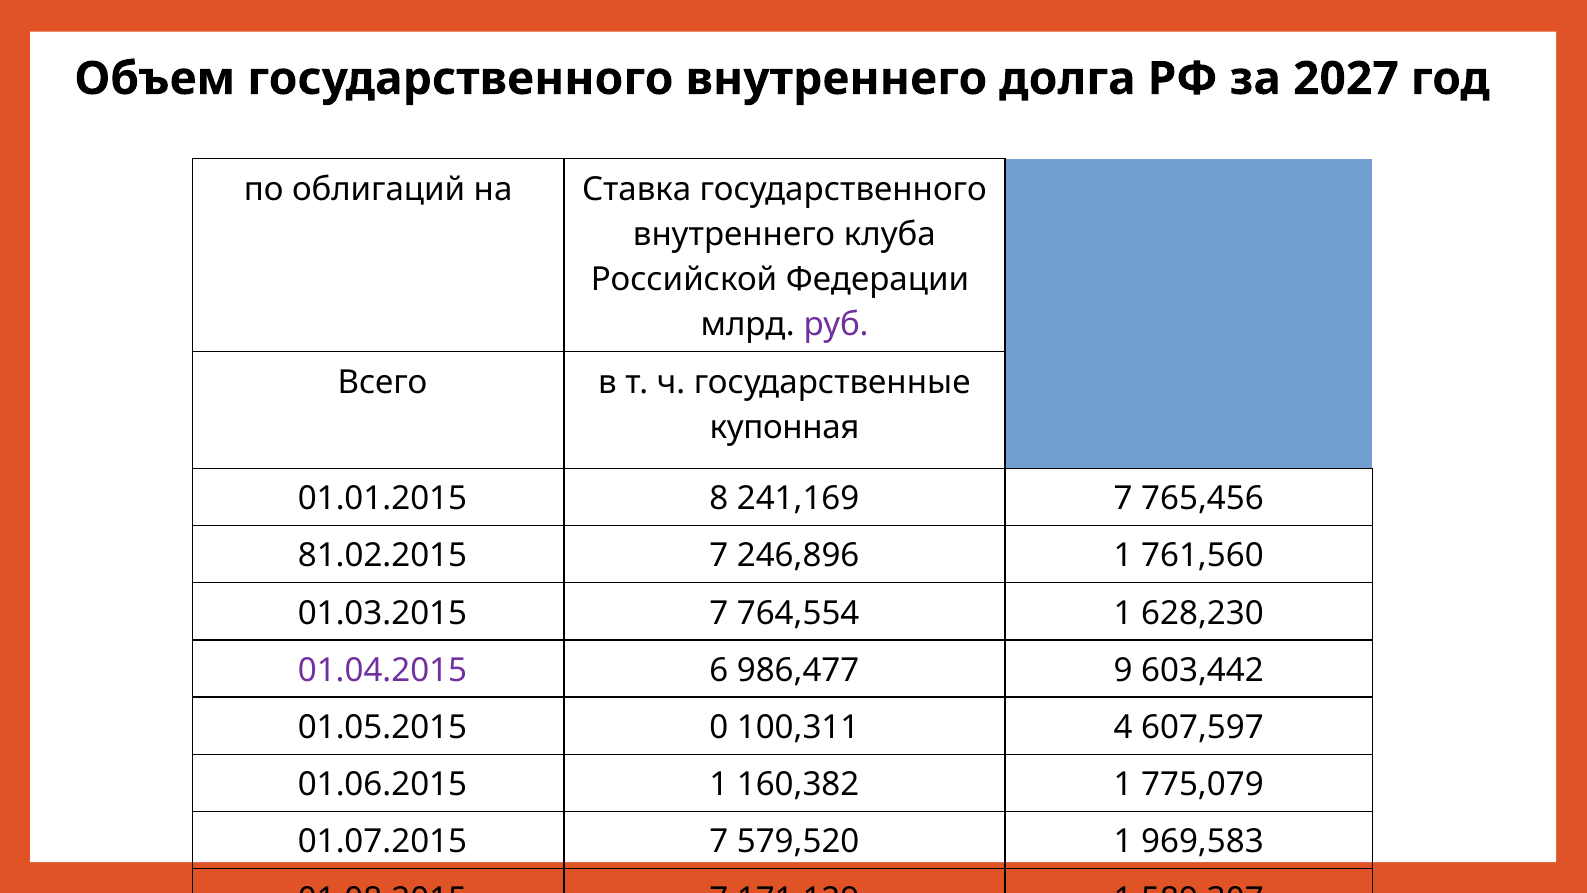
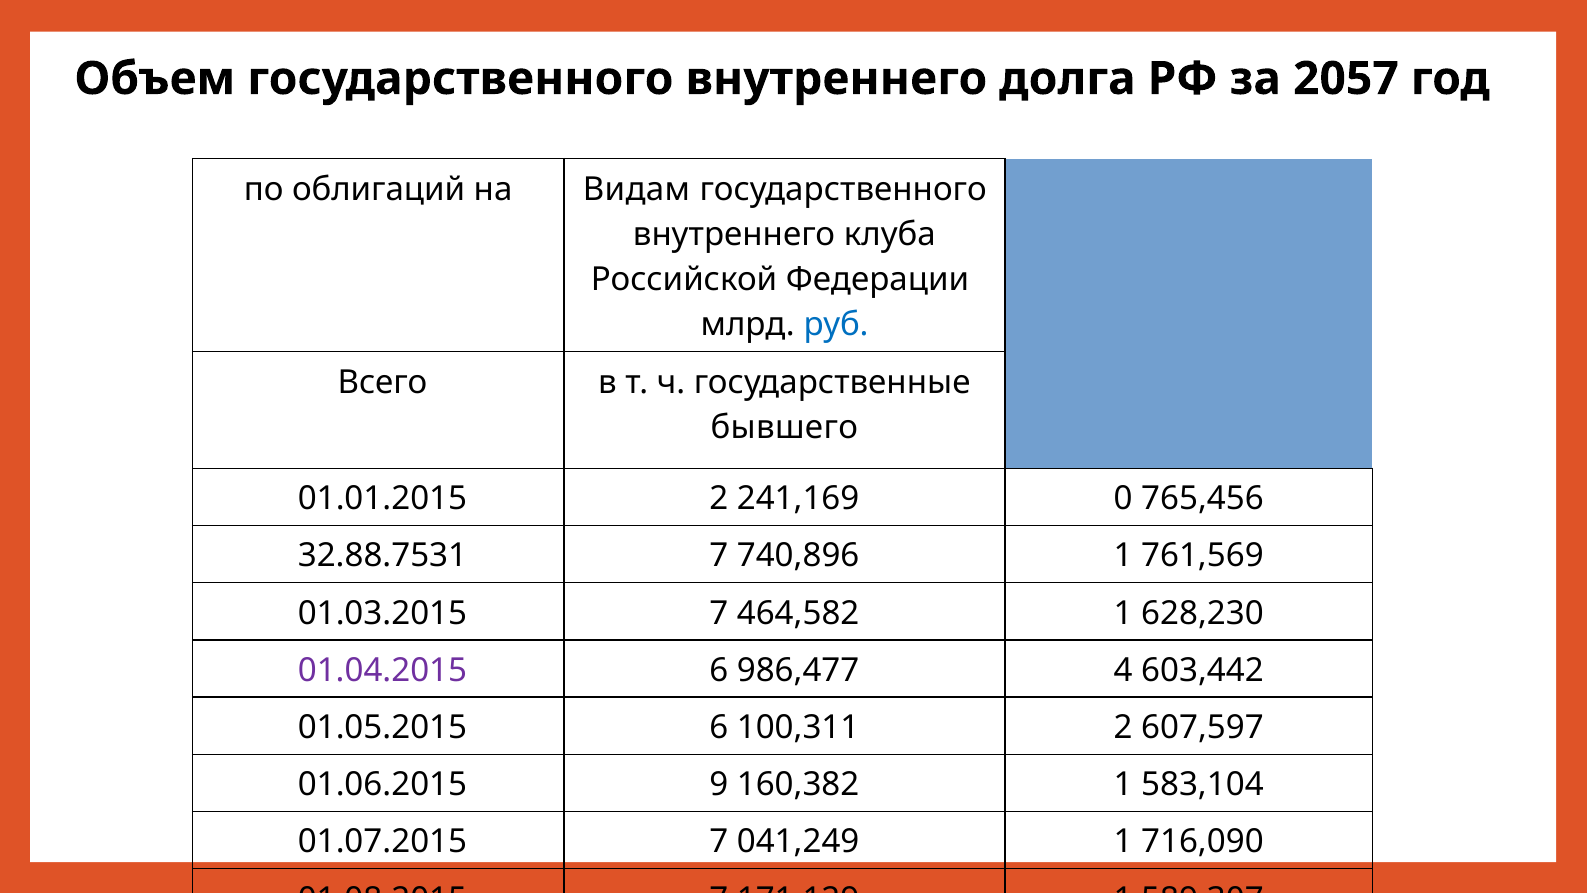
2027: 2027 -> 2057
Ставка: Ставка -> Видам
руб colour: purple -> blue
купонная: купонная -> бывшего
01.01.2015 8: 8 -> 2
241,169 7: 7 -> 0
81.02.2015: 81.02.2015 -> 32.88.7531
246,896: 246,896 -> 740,896
761,560: 761,560 -> 761,569
764,554: 764,554 -> 464,582
9: 9 -> 4
01.05.2015 0: 0 -> 6
100,311 4: 4 -> 2
01.06.2015 1: 1 -> 9
775,079: 775,079 -> 583,104
579,520: 579,520 -> 041,249
969,583: 969,583 -> 716,090
